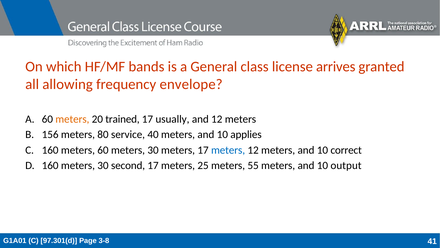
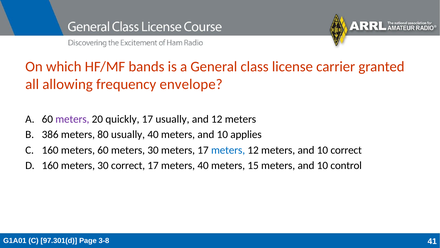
arrives: arrives -> carrier
meters at (72, 119) colour: orange -> purple
trained: trained -> quickly
156: 156 -> 386
80 service: service -> usually
30 second: second -> correct
meters 25: 25 -> 40
55: 55 -> 15
output: output -> control
